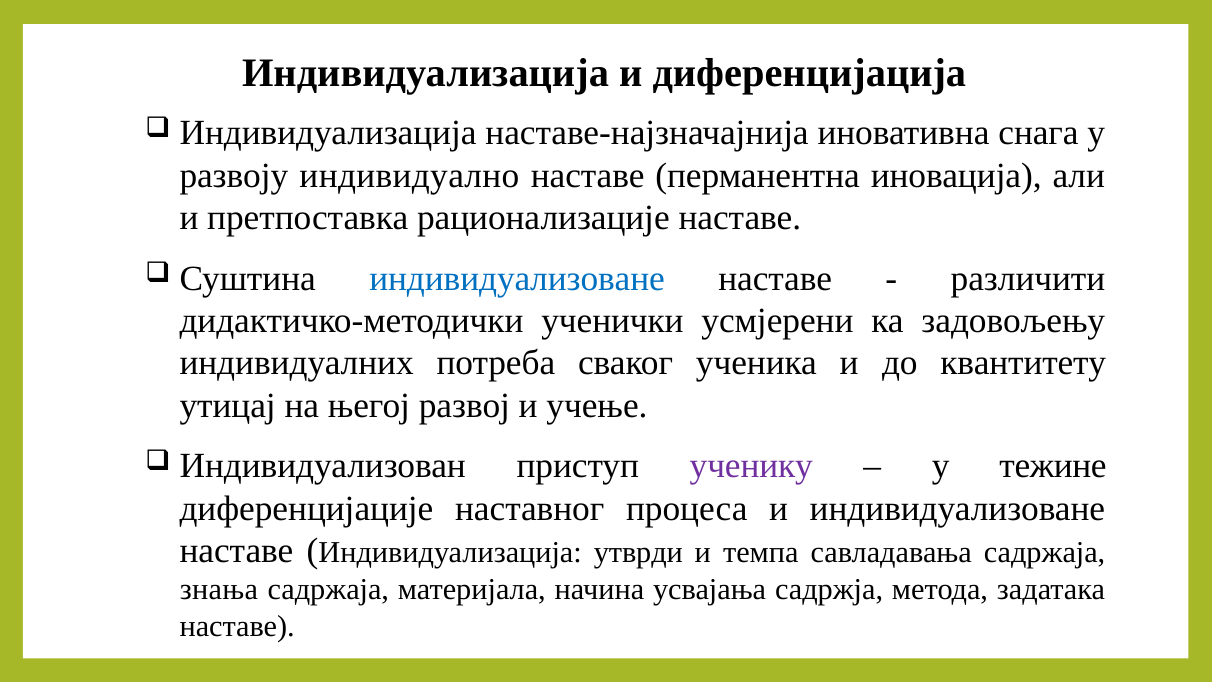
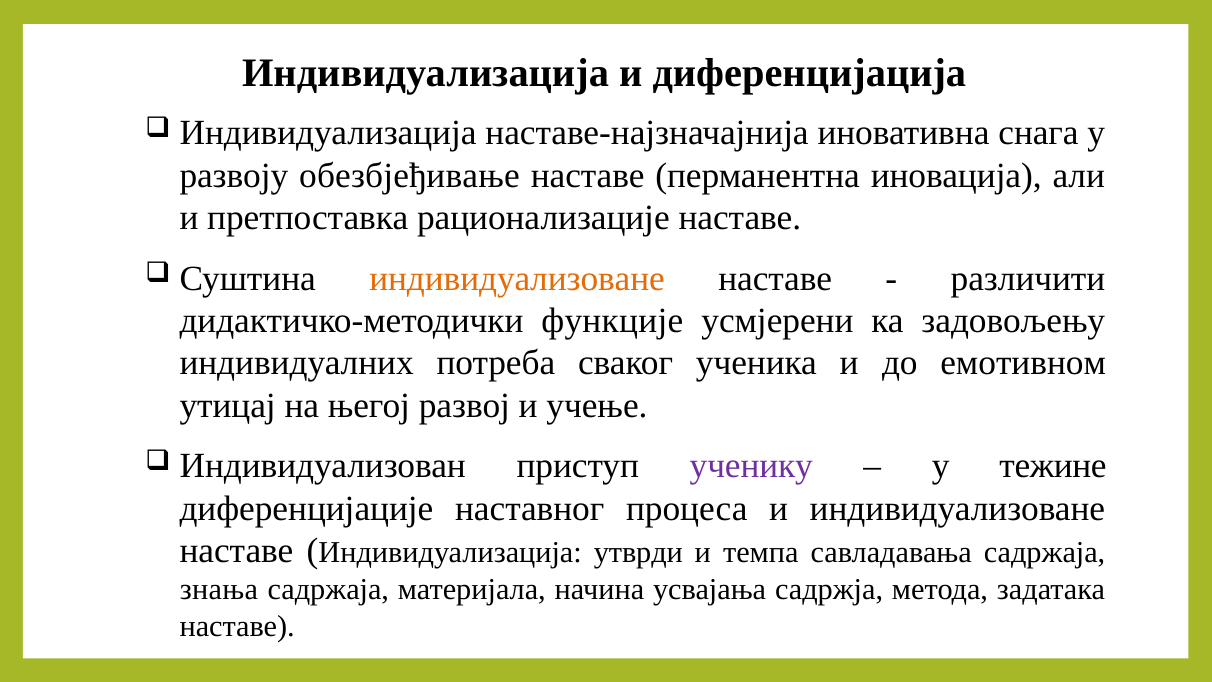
индивидуално: индивидуално -> обезбјеђивање
индивидуализоване at (517, 278) colour: blue -> orange
ученички: ученички -> функције
квантитету: квантитету -> емотивном
